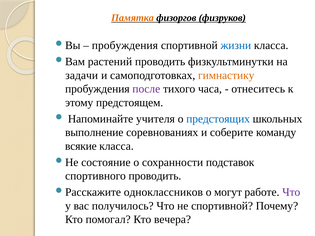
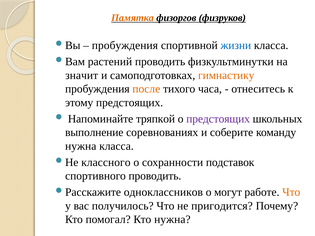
задачи: задачи -> значит
после colour: purple -> orange
этому предстоящем: предстоящем -> предстоящих
учителя: учителя -> тряпкой
предстоящих at (218, 119) colour: blue -> purple
всякие at (81, 146): всякие -> нужна
состояние: состояние -> классного
Что at (291, 192) colour: purple -> orange
не спортивной: спортивной -> пригодится
Кто вечера: вечера -> нужна
